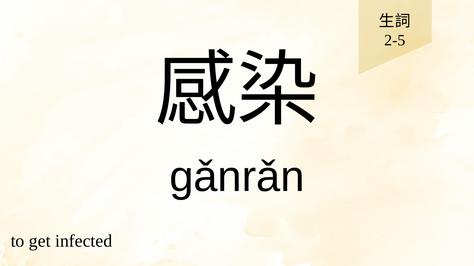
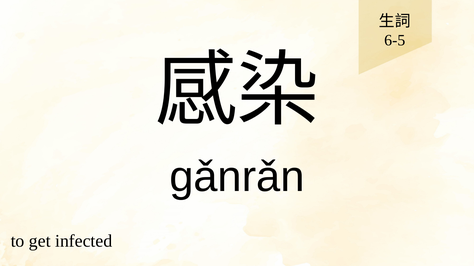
2-5: 2-5 -> 6-5
